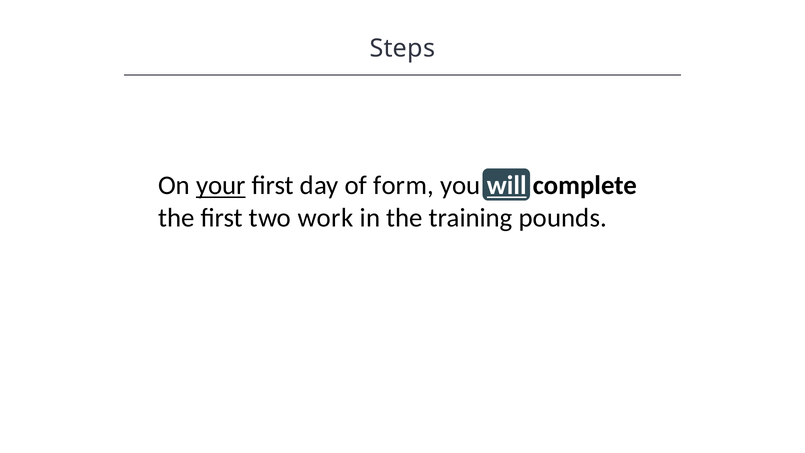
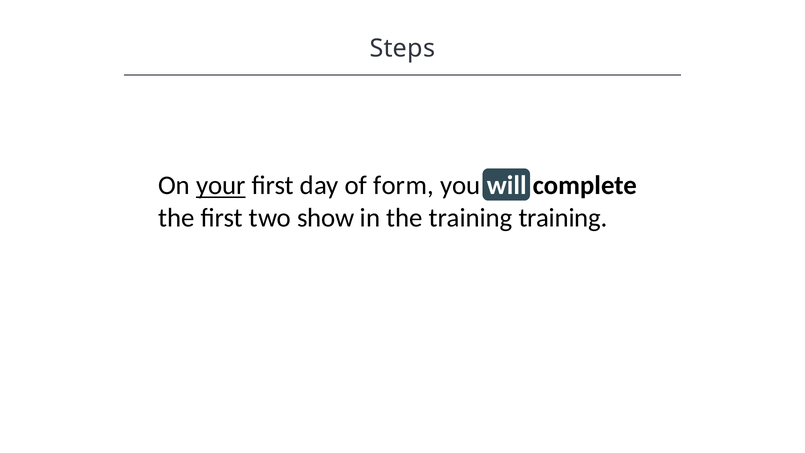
will underline: present -> none
work: work -> show
training pounds: pounds -> training
